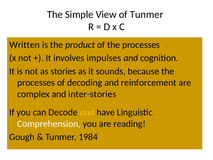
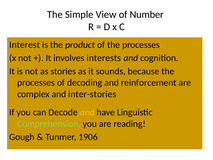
of Tunmer: Tunmer -> Number
Written: Written -> Interest
impulses: impulses -> interests
Comprehension colour: white -> light green
1984: 1984 -> 1906
